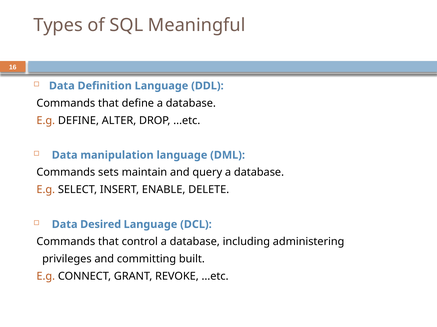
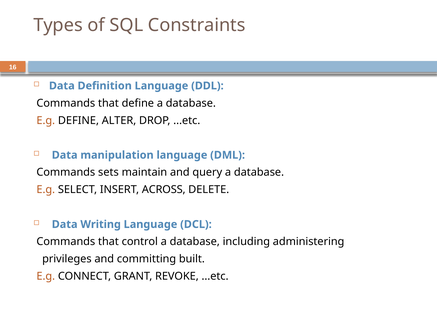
Meaningful: Meaningful -> Constraints
ENABLE: ENABLE -> ACROSS
Desired: Desired -> Writing
